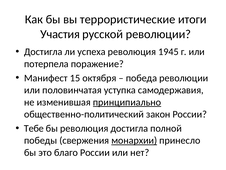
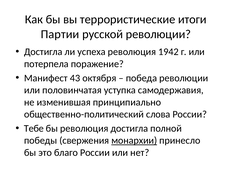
Участия: Участия -> Партии
1945: 1945 -> 1942
15: 15 -> 43
принципиально underline: present -> none
закон: закон -> слова
